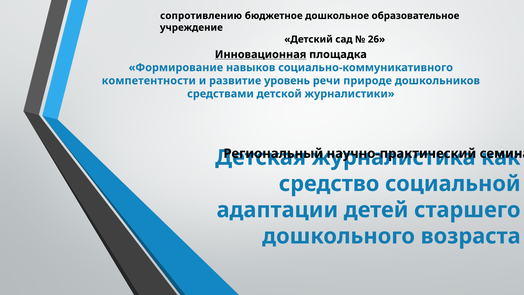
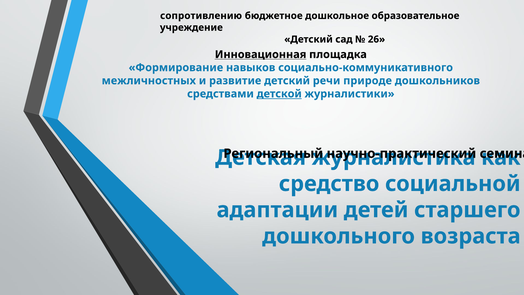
компетентности: компетентности -> межличностных
развитие уровень: уровень -> детский
детской underline: none -> present
